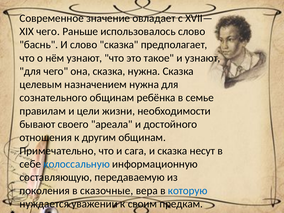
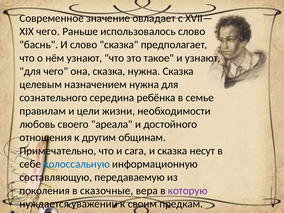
сознательного общинам: общинам -> середина
бывают: бывают -> любовь
которую colour: blue -> purple
